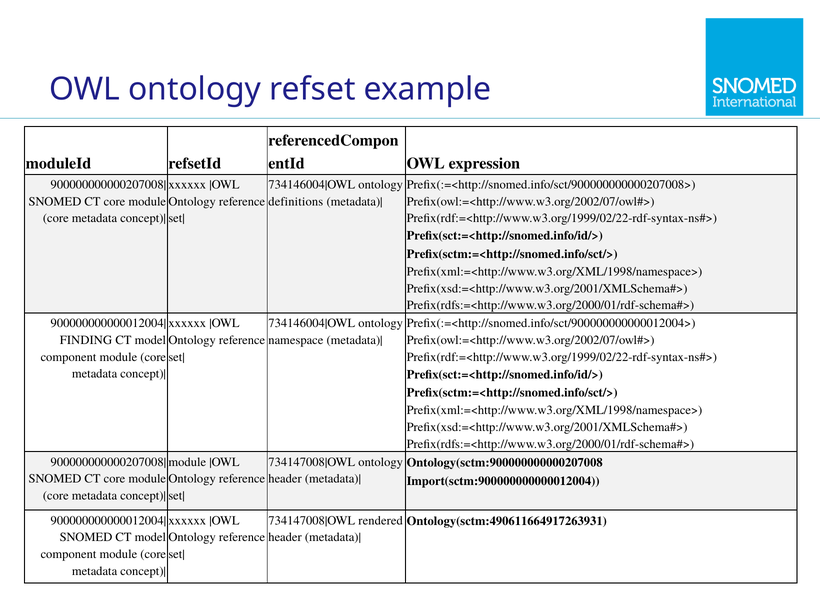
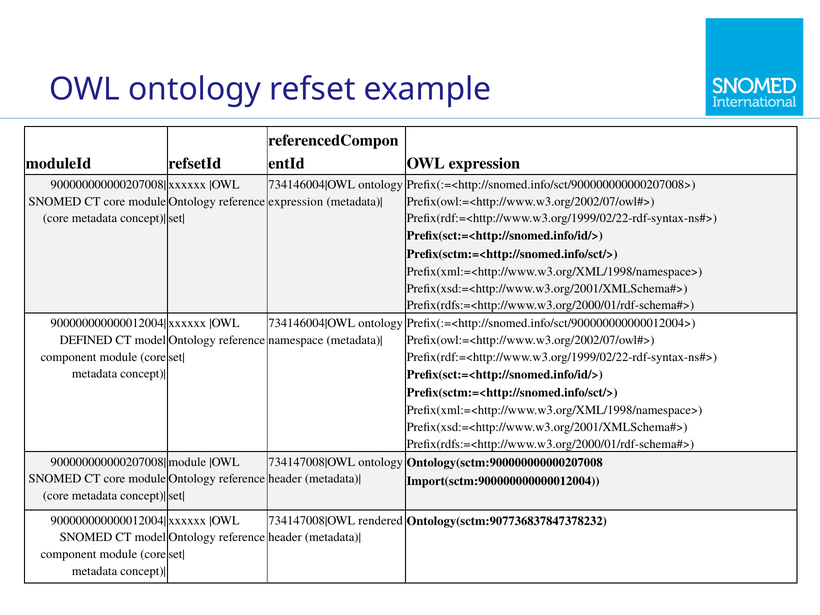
definitions at (296, 201): definitions -> expression
FINDING: FINDING -> DEFINED
Ontology(sctm:490611664917263931: Ontology(sctm:490611664917263931 -> Ontology(sctm:907736837847378232
